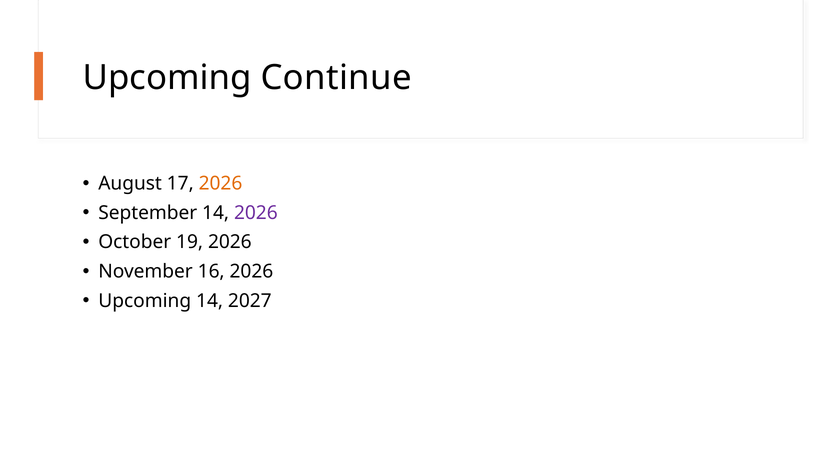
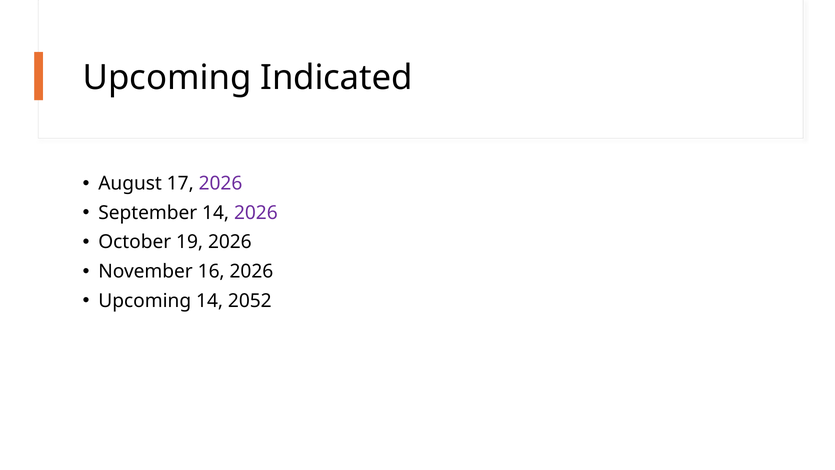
Continue: Continue -> Indicated
2026 at (220, 183) colour: orange -> purple
2027: 2027 -> 2052
